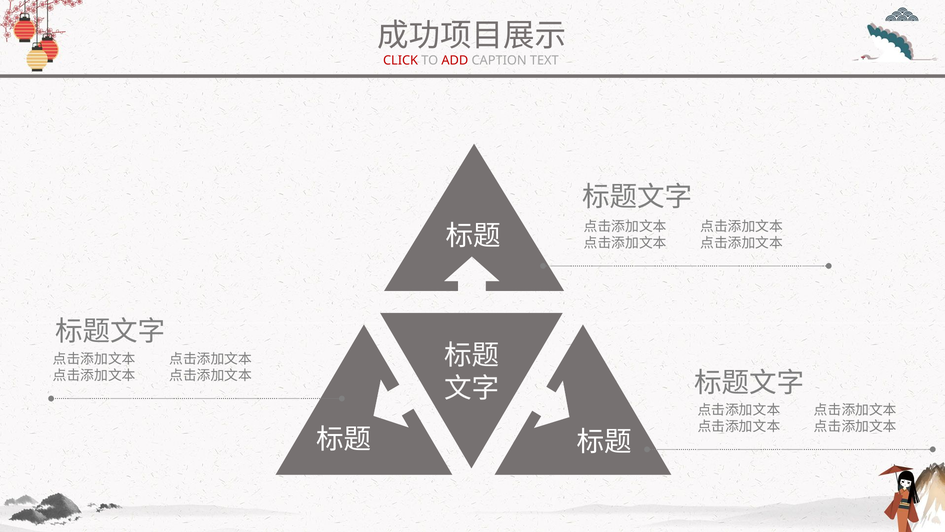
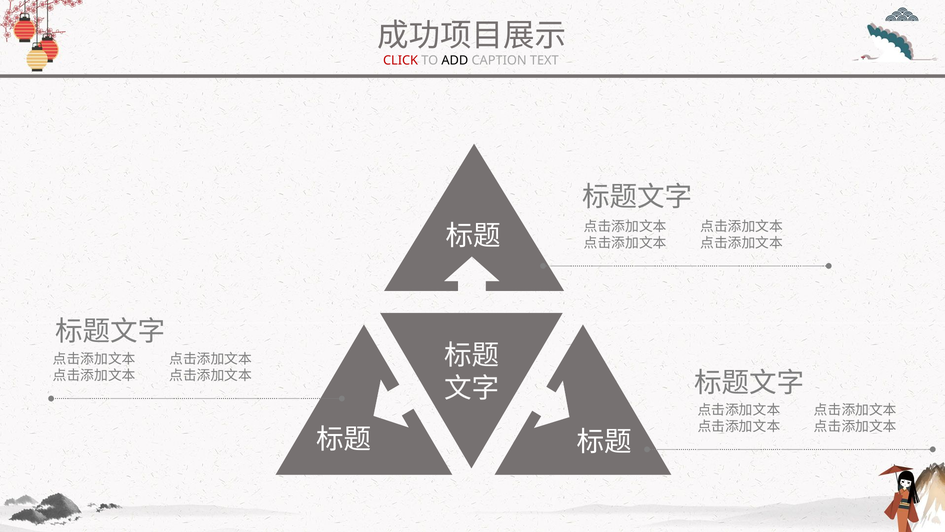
ADD colour: red -> black
